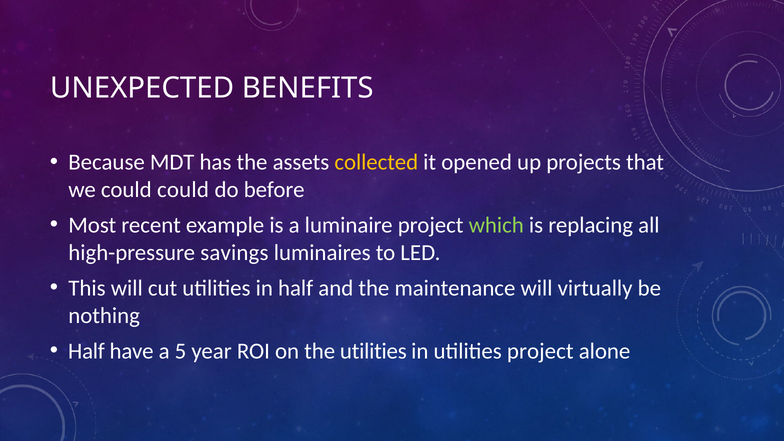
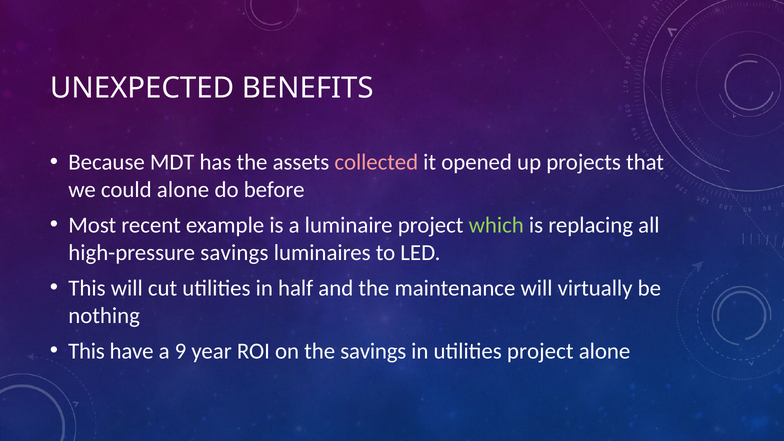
collected colour: yellow -> pink
could could: could -> alone
Half at (86, 351): Half -> This
5: 5 -> 9
the utilities: utilities -> savings
